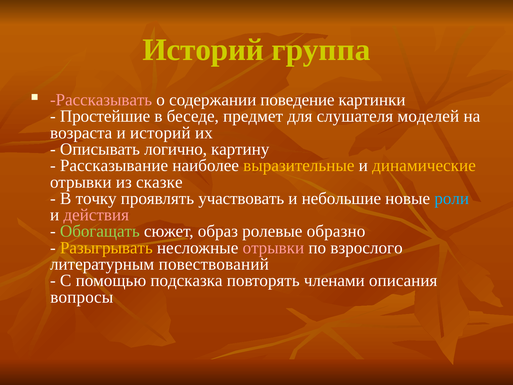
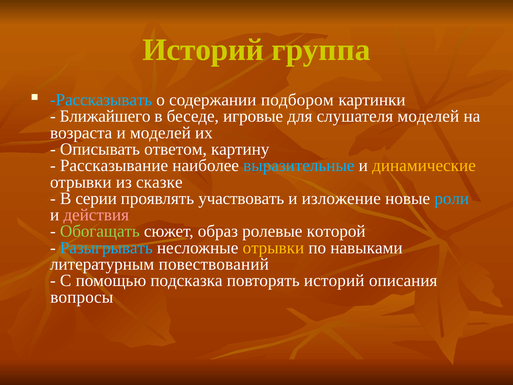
Рассказывать colour: pink -> light blue
поведение: поведение -> подбором
Простейшие: Простейшие -> Ближайшего
предмет: предмет -> игровые
и историй: историй -> моделей
логично: логично -> ответом
выразительные colour: yellow -> light blue
точку: точку -> серии
небольшие: небольшие -> изложение
образно: образно -> которой
Разыгрывать colour: yellow -> light blue
отрывки at (273, 248) colour: pink -> yellow
взрослого: взрослого -> навыками
повторять членами: членами -> историй
